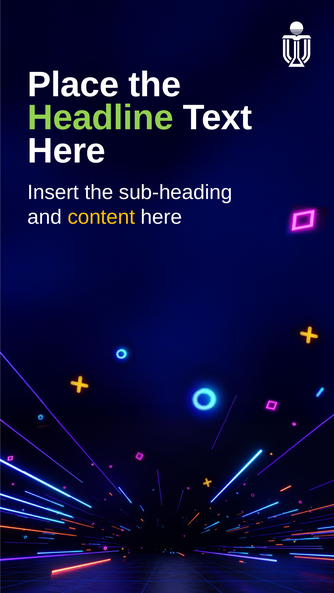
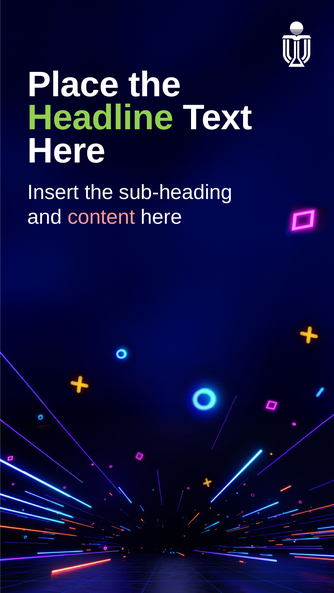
content colour: yellow -> pink
